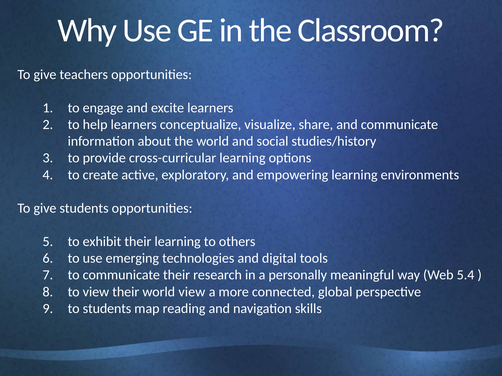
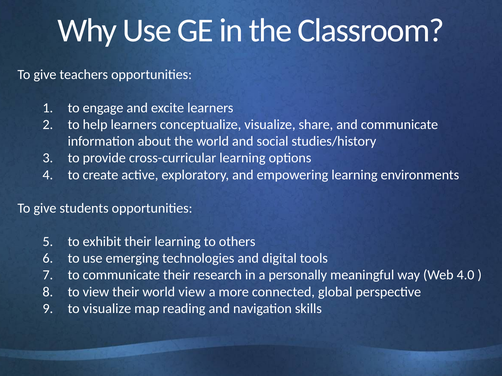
5.4: 5.4 -> 4.0
to students: students -> visualize
